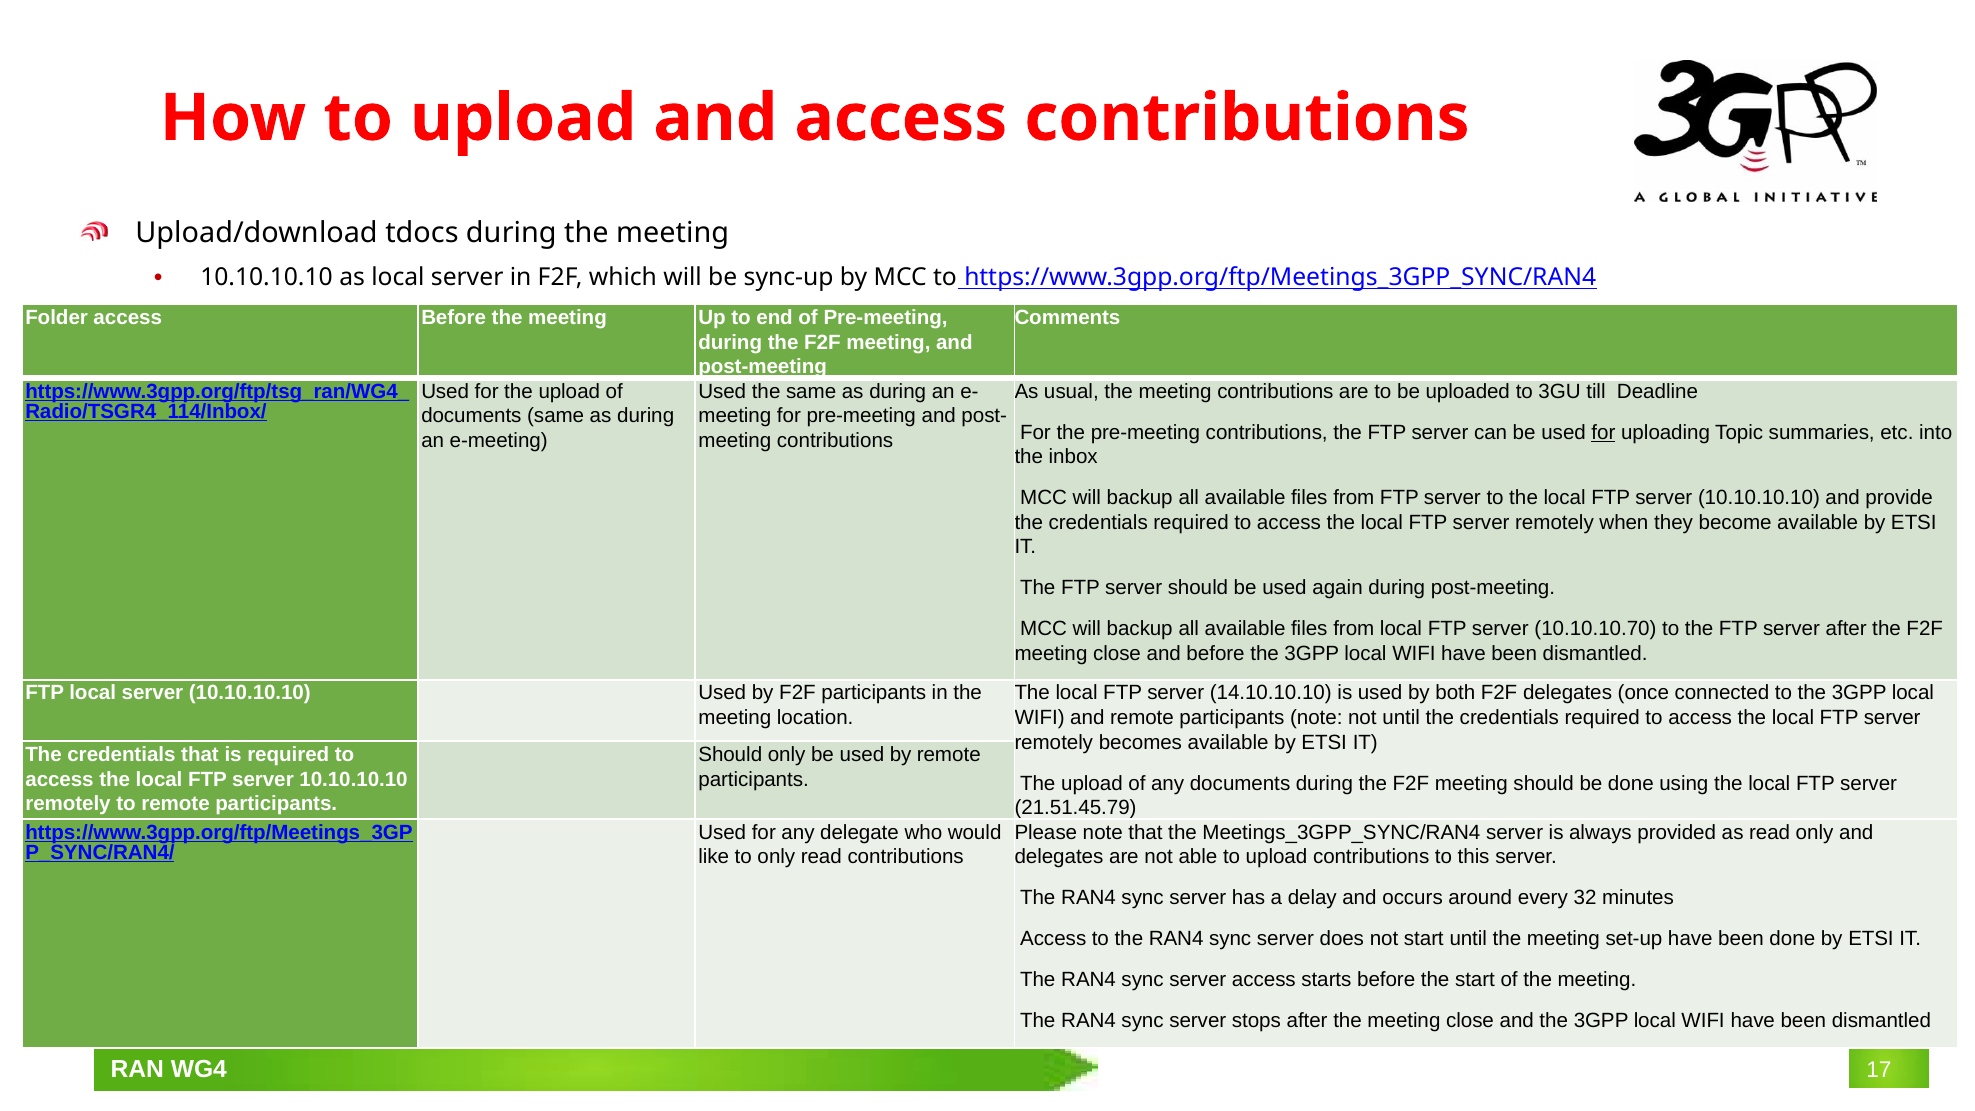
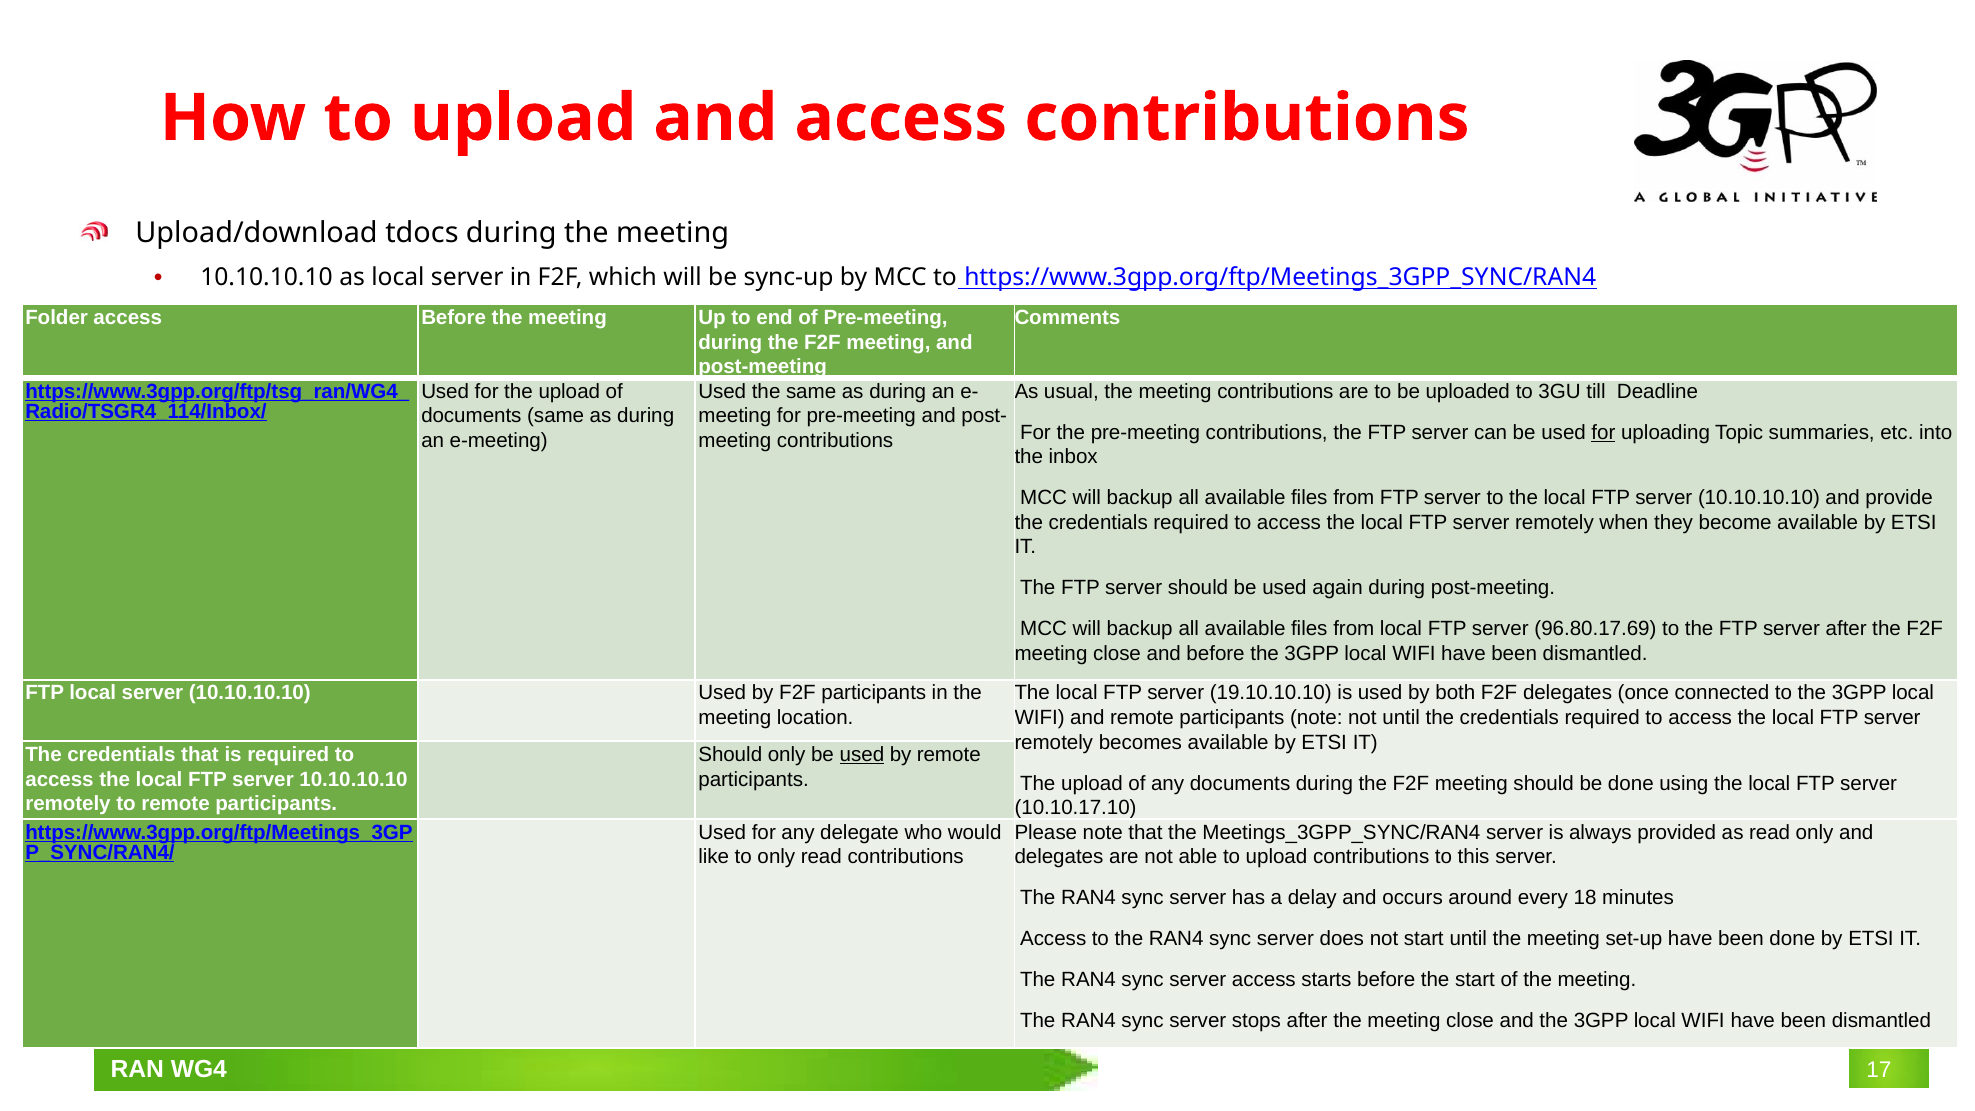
10.10.10.70: 10.10.10.70 -> 96.80.17.69
14.10.10.10: 14.10.10.10 -> 19.10.10.10
used at (862, 755) underline: none -> present
21.51.45.79: 21.51.45.79 -> 10.10.17.10
32: 32 -> 18
